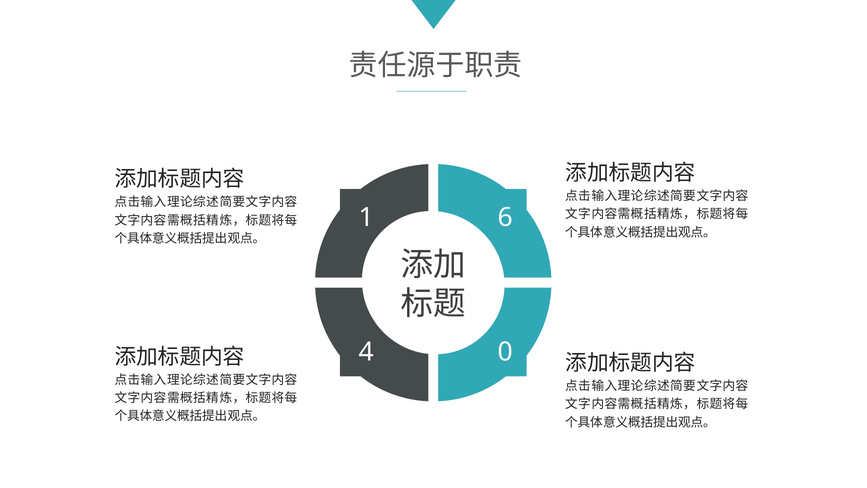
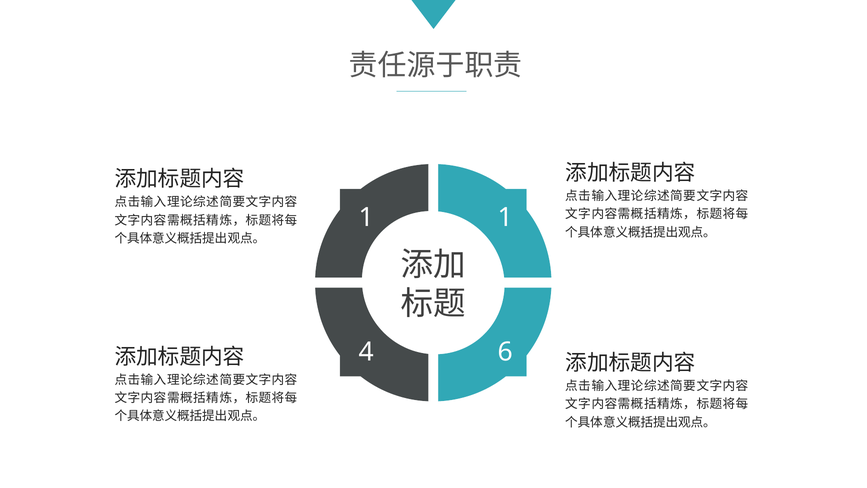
1 6: 6 -> 1
0: 0 -> 6
